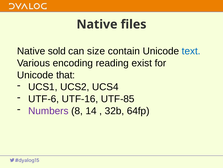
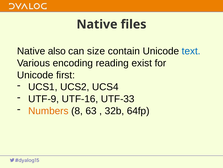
sold: sold -> also
that: that -> first
UTF-6: UTF-6 -> UTF-9
UTF-85: UTF-85 -> UTF-33
Numbers colour: purple -> orange
14: 14 -> 63
